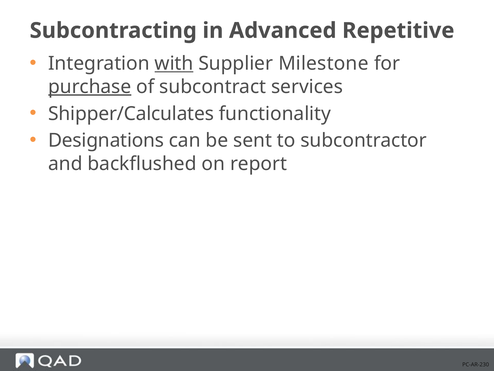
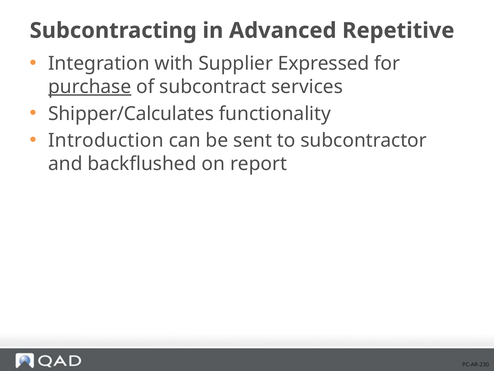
with underline: present -> none
Milestone: Milestone -> Expressed
Designations: Designations -> Introduction
